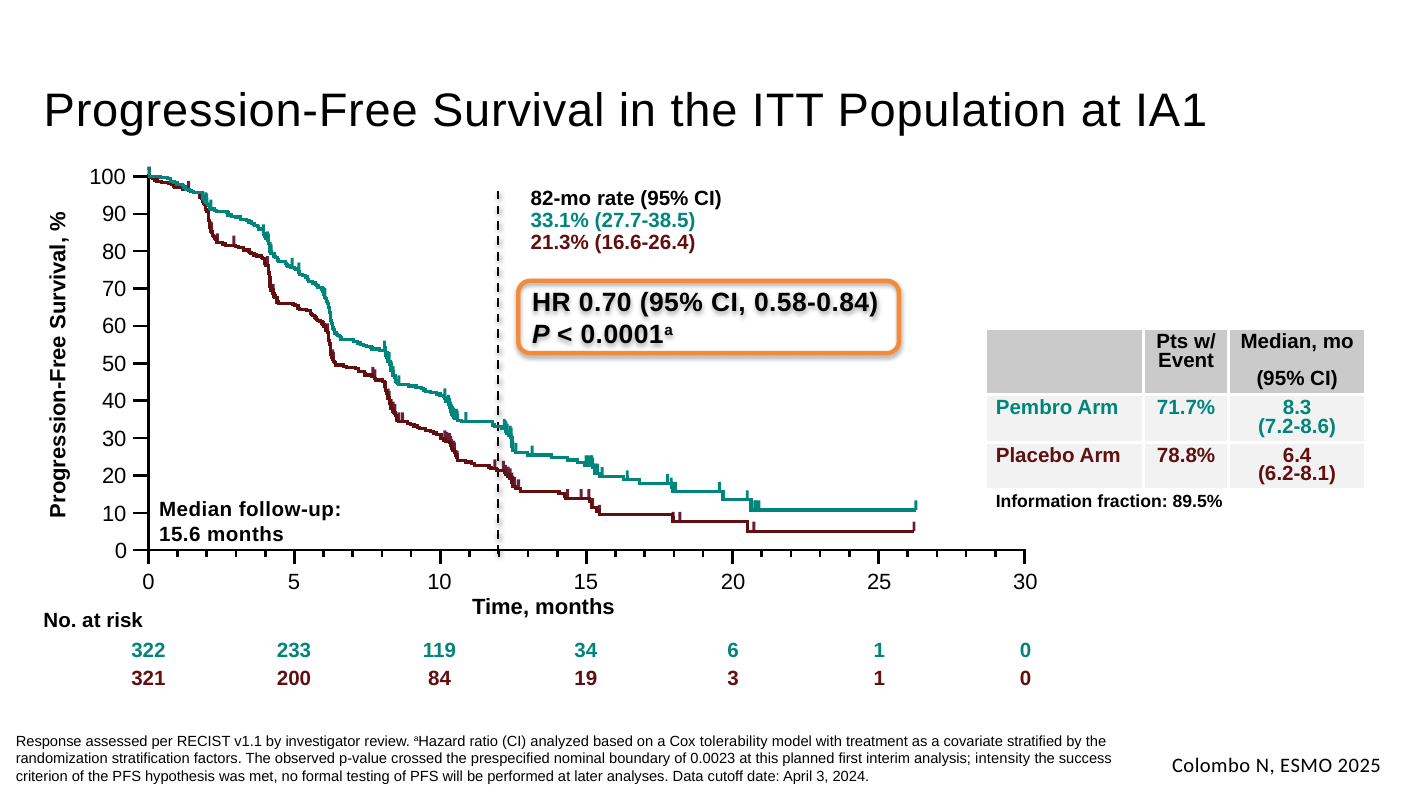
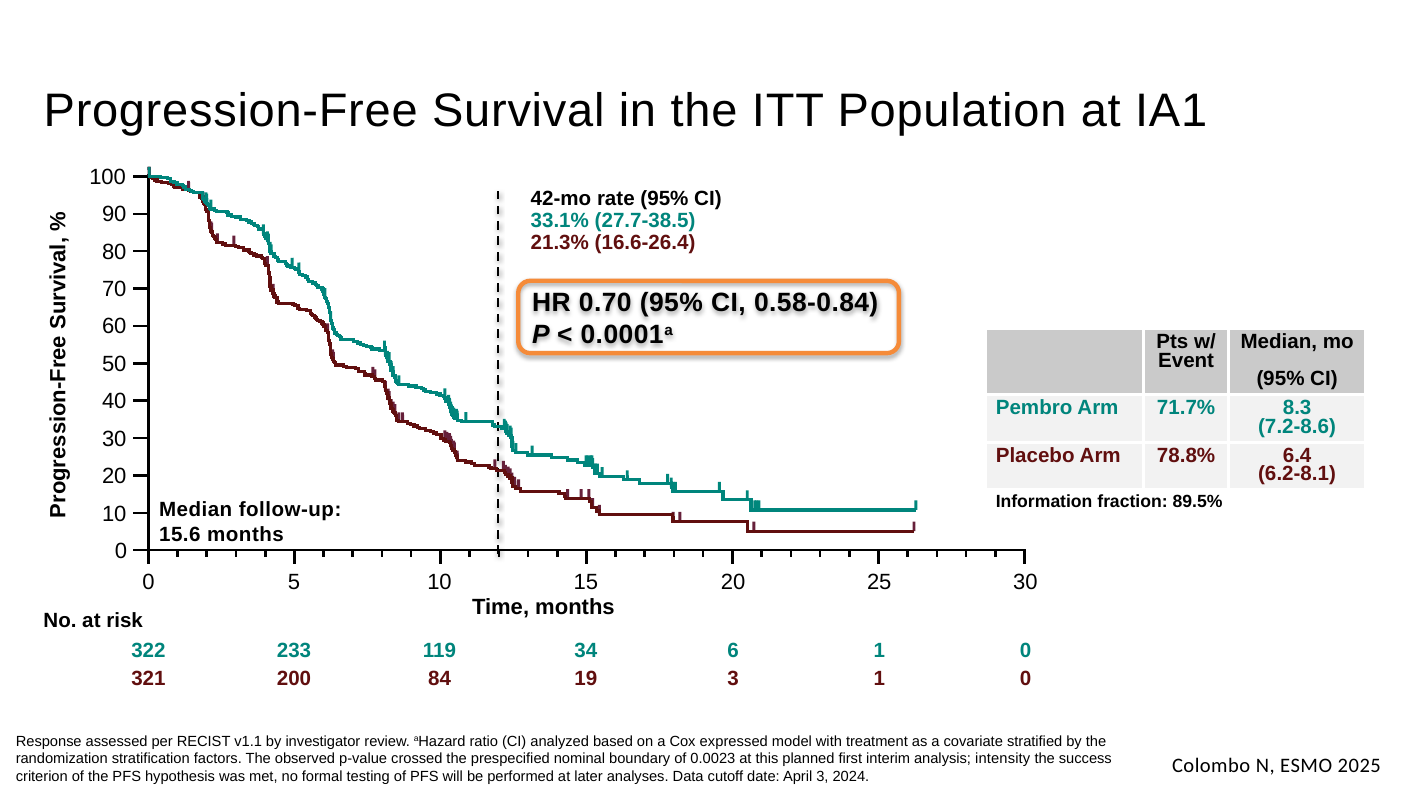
82-mo: 82-mo -> 42-mo
tolerability: tolerability -> expressed
